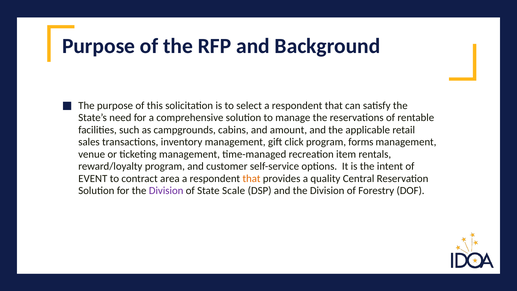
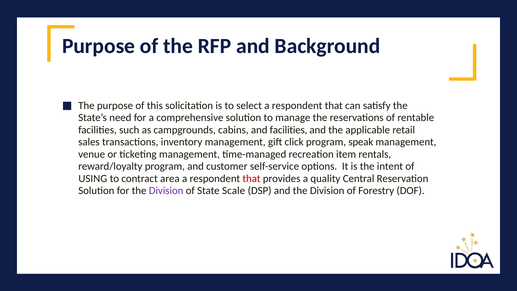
and amount: amount -> facilities
forms: forms -> speak
EVENT: EVENT -> USING
that at (252, 178) colour: orange -> red
